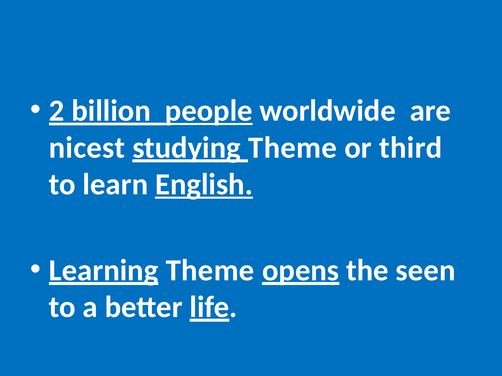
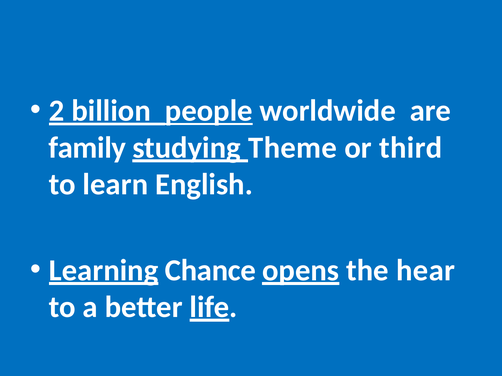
nicest: nicest -> family
English underline: present -> none
Theme at (210, 271): Theme -> Chance
seen: seen -> hear
